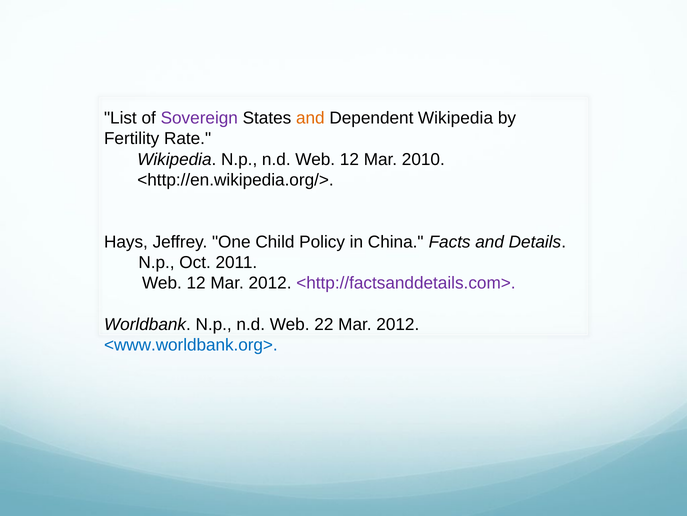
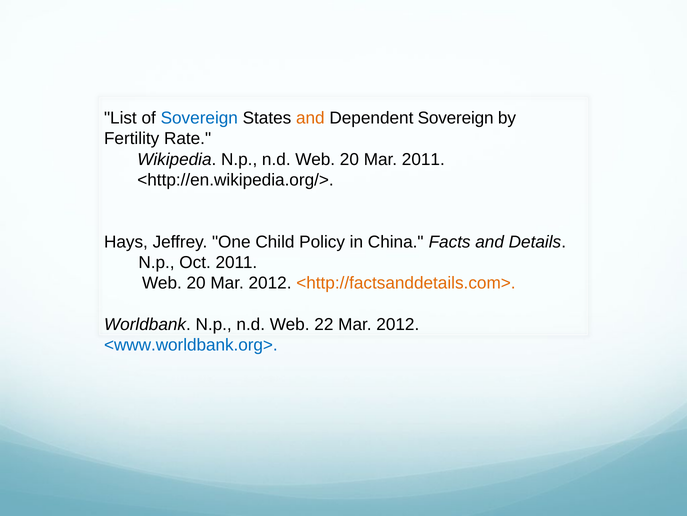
Sovereign at (199, 118) colour: purple -> blue
Dependent Wikipedia: Wikipedia -> Sovereign
n.d Web 12: 12 -> 20
Mar 2010: 2010 -> 2011
12 at (196, 283): 12 -> 20
<http://factsanddetails.com> colour: purple -> orange
